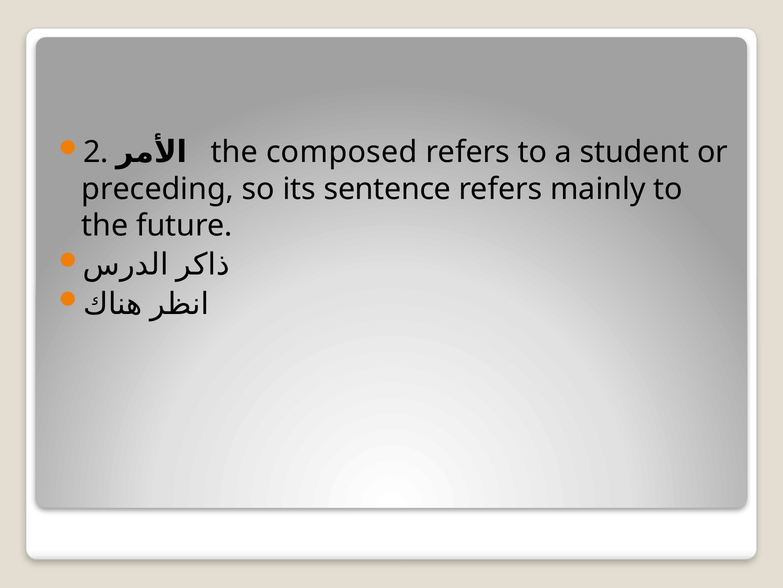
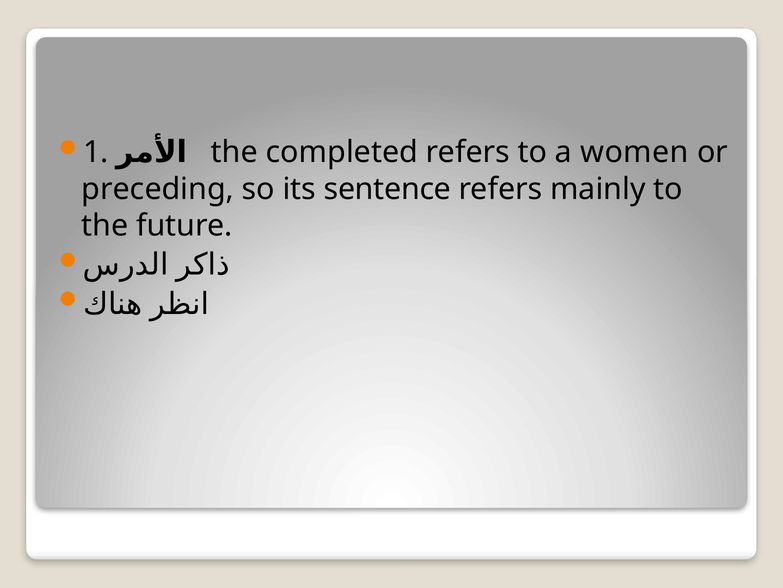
2: 2 -> 1
composed: composed -> completed
student: student -> women
